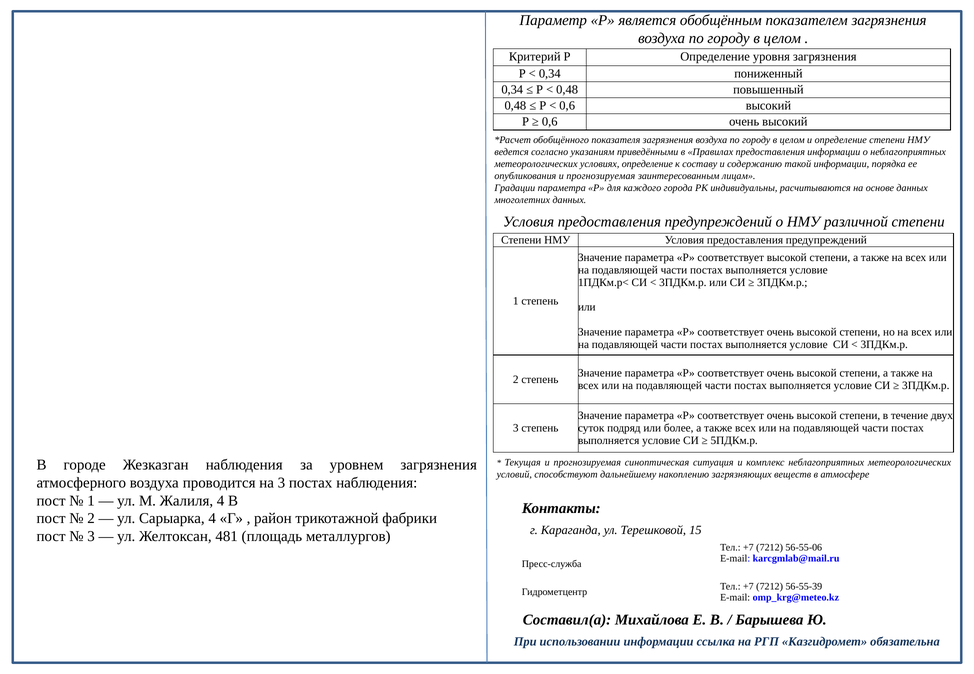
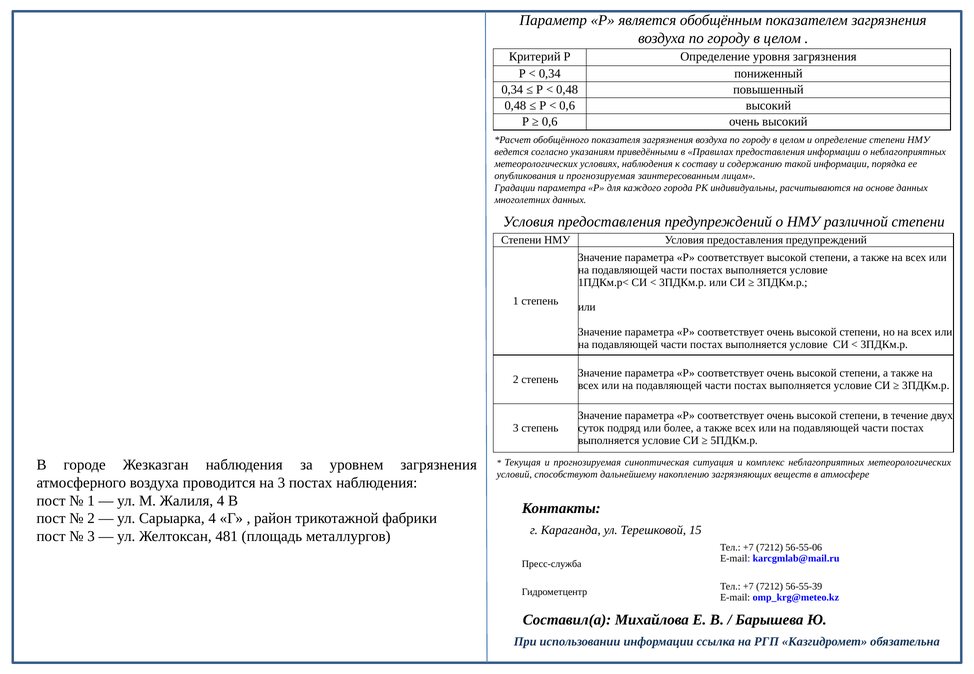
условиях определение: определение -> наблюдения
